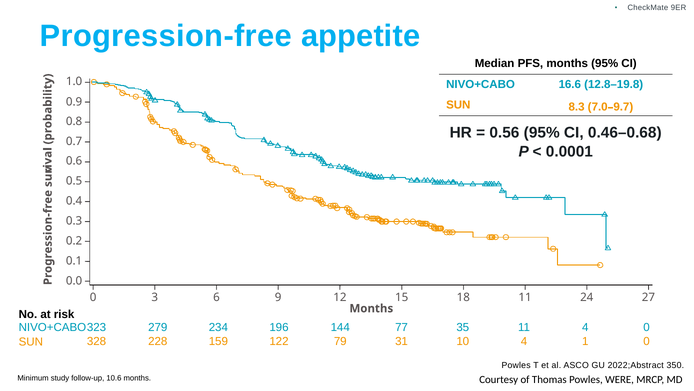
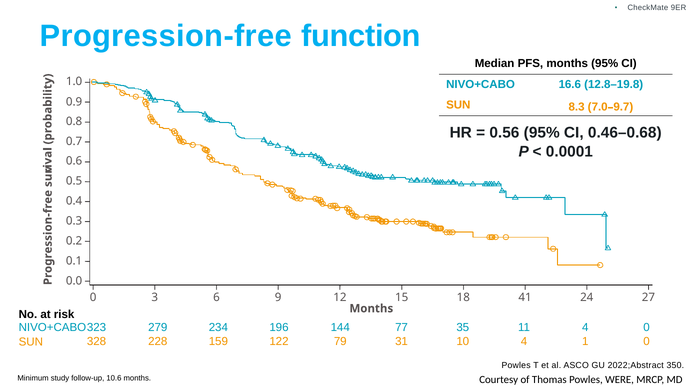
appetite: appetite -> function
18 11: 11 -> 41
